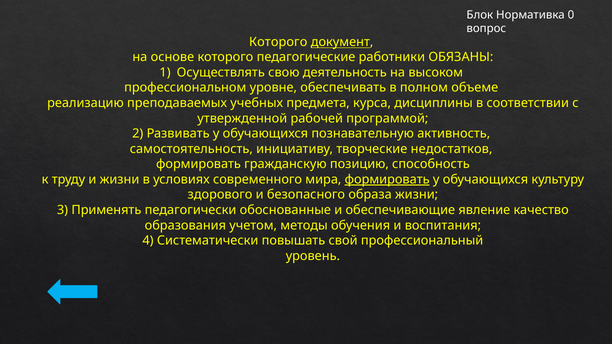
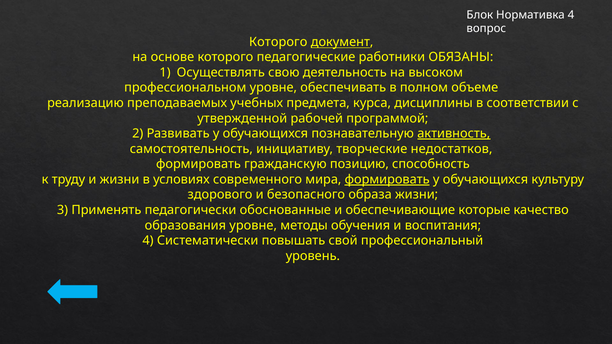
Нормативка 0: 0 -> 4
активность underline: none -> present
явление: явление -> которые
образования учетом: учетом -> уровне
